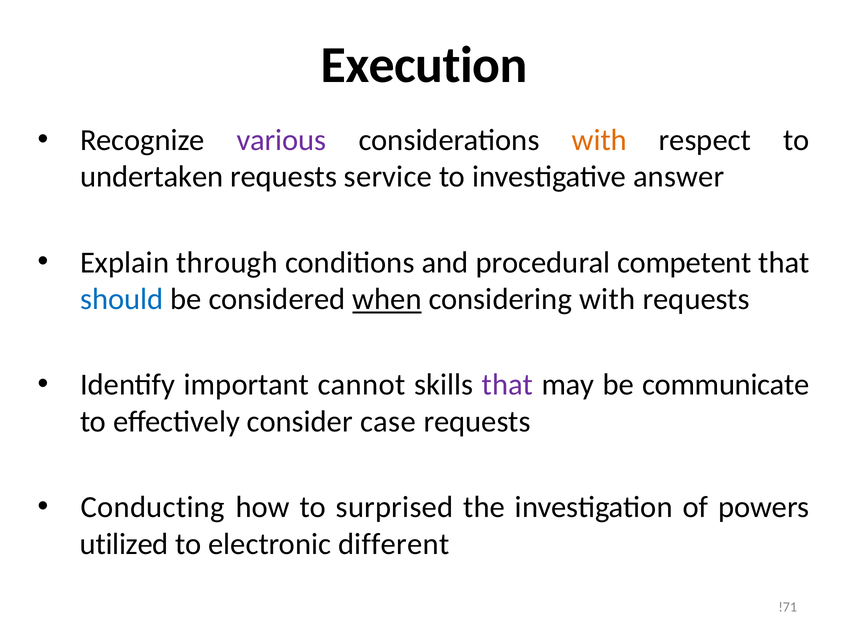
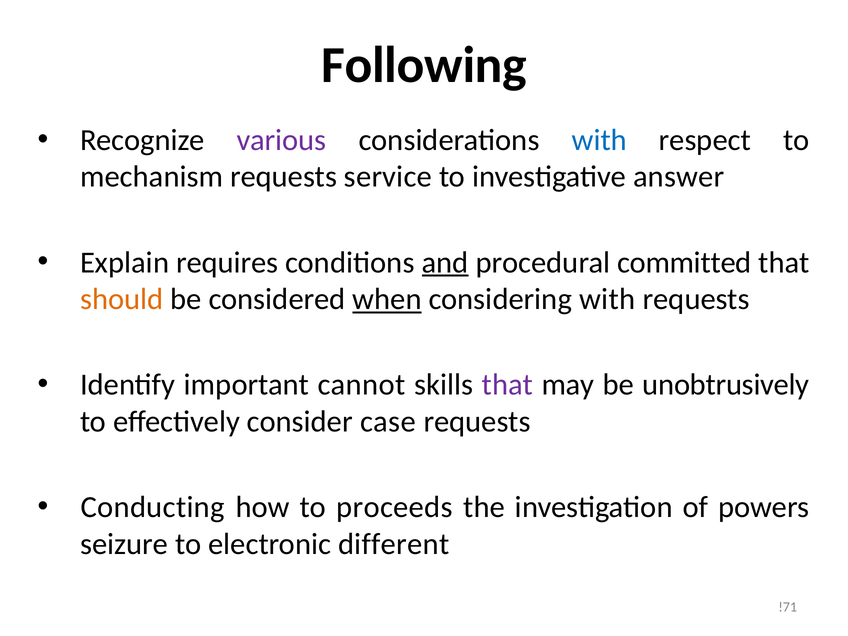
Execution: Execution -> Following
with at (599, 140) colour: orange -> blue
undertaken: undertaken -> mechanism
through: through -> requires
and underline: none -> present
competent: competent -> committed
should colour: blue -> orange
communicate: communicate -> unobtrusively
surprised: surprised -> proceeds
utilized: utilized -> seizure
